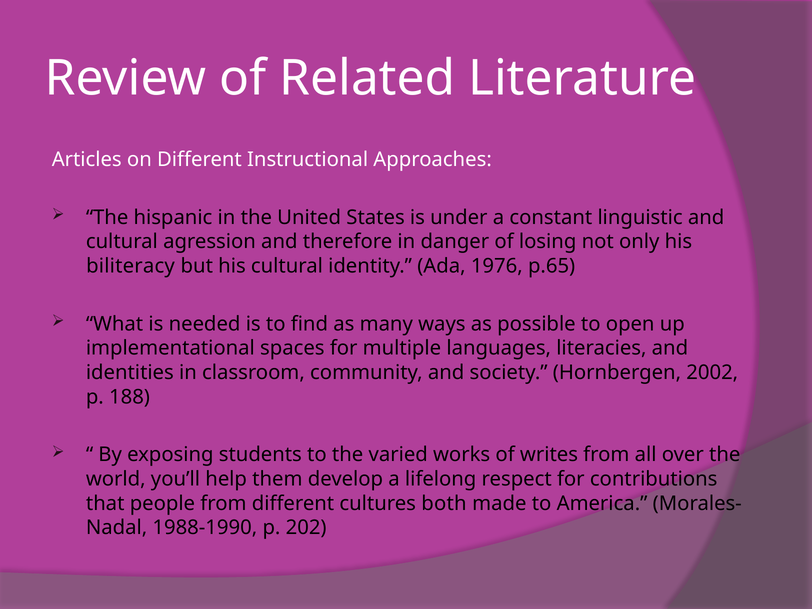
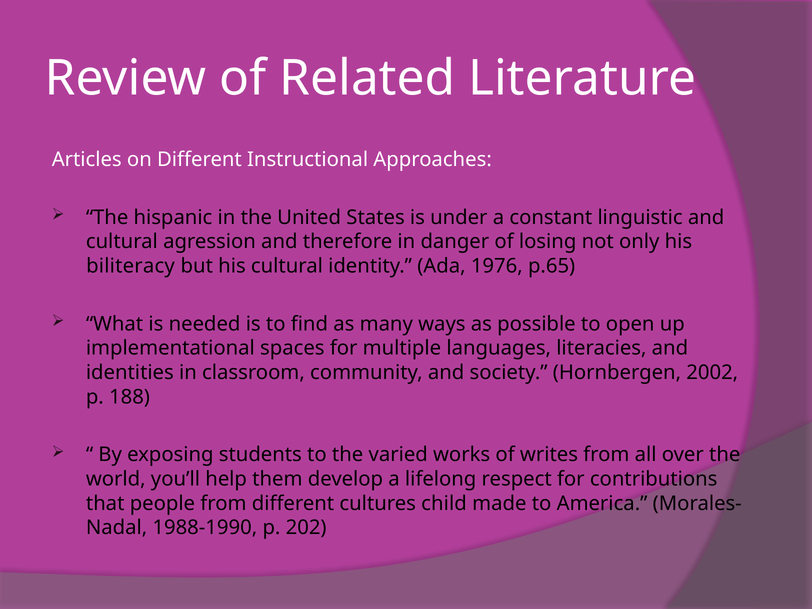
both: both -> child
